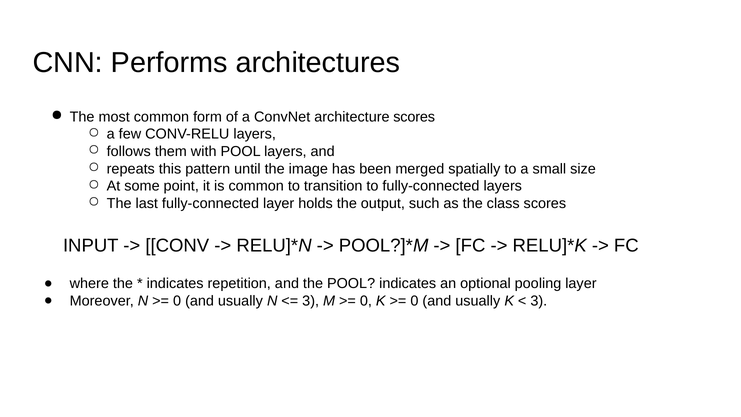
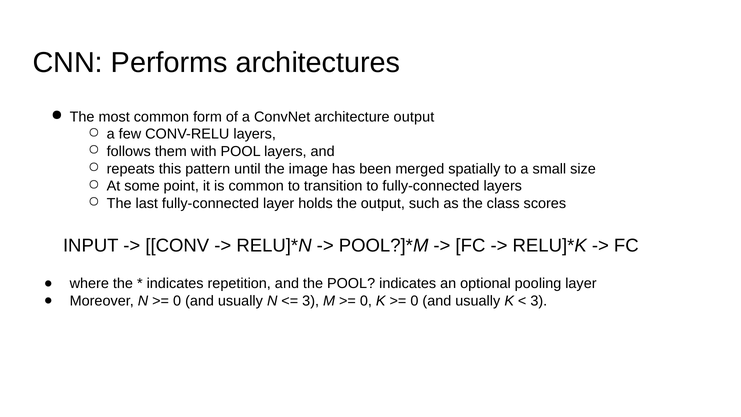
architecture scores: scores -> output
